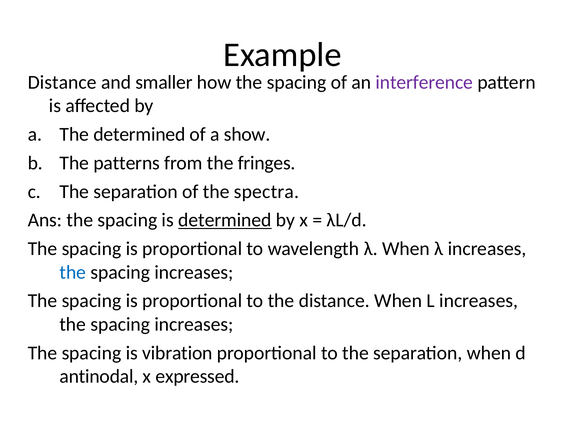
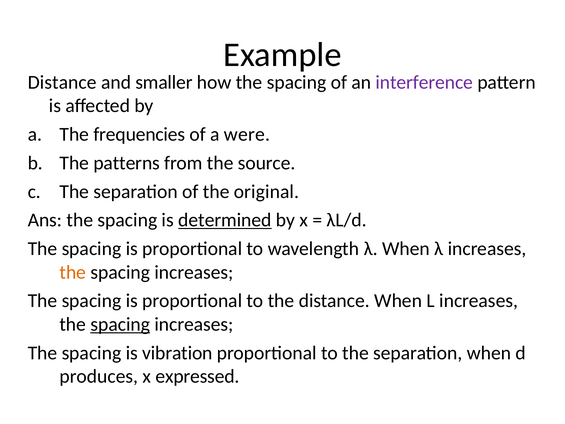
The determined: determined -> frequencies
show: show -> were
fringes: fringes -> source
spectra: spectra -> original
the at (73, 272) colour: blue -> orange
spacing at (120, 324) underline: none -> present
antinodal: antinodal -> produces
